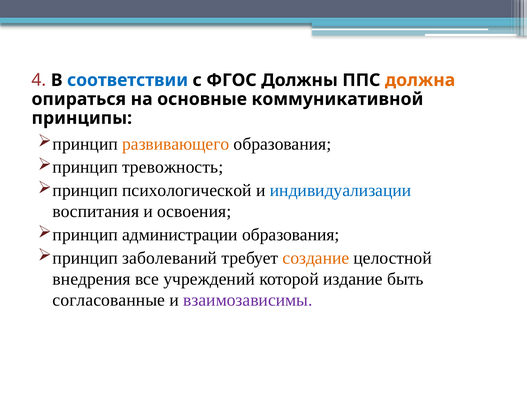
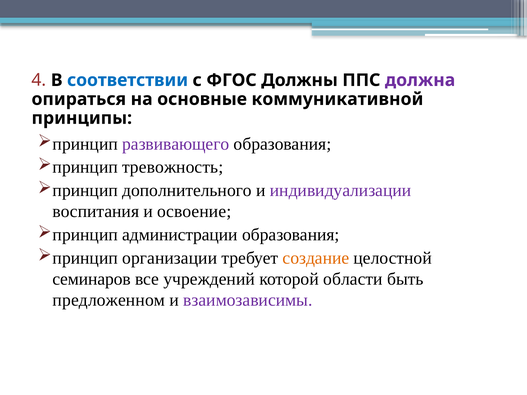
должна colour: orange -> purple
развивающего colour: orange -> purple
психологической: психологической -> дополнительного
индивидуализации colour: blue -> purple
освоения: освоения -> освоение
заболеваний: заболеваний -> организации
внедрения: внедрения -> семинаров
издание: издание -> области
согласованные: согласованные -> предложенном
